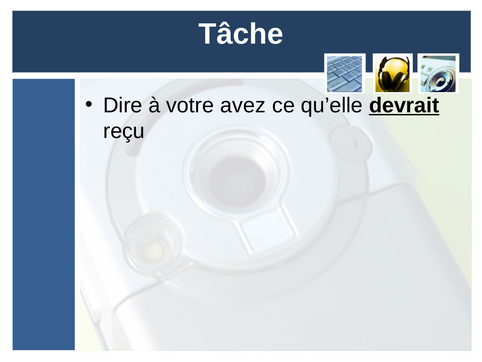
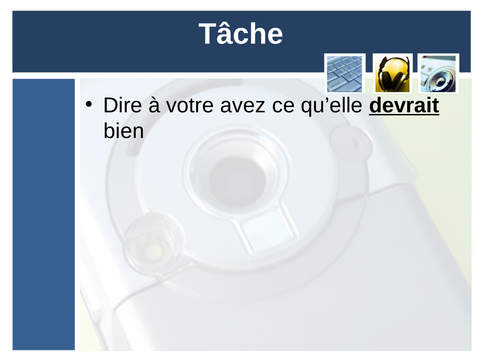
reçu: reçu -> bien
